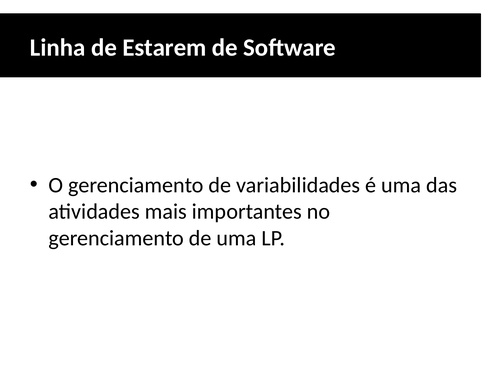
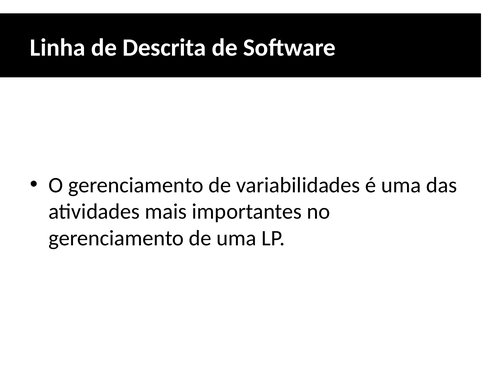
Estarem: Estarem -> Descrita
